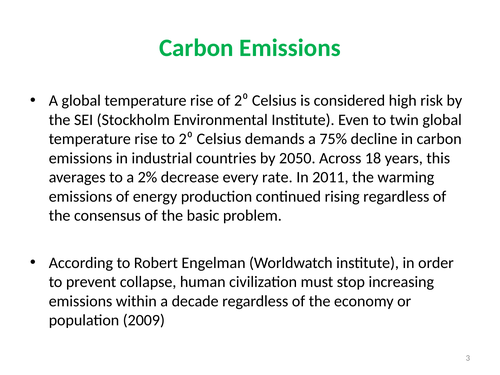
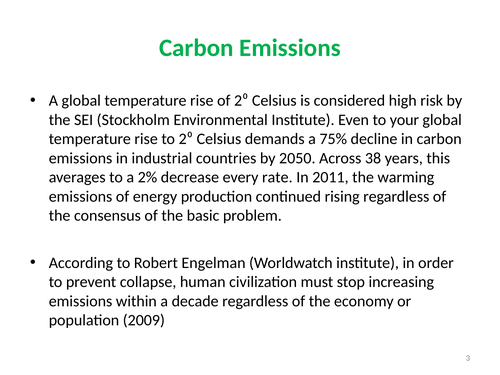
twin: twin -> your
18: 18 -> 38
